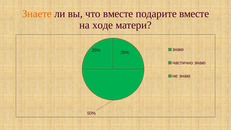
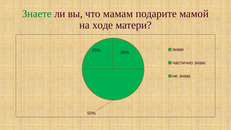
Знаете colour: orange -> green
что вместе: вместе -> мамам
подарите вместе: вместе -> мамой
